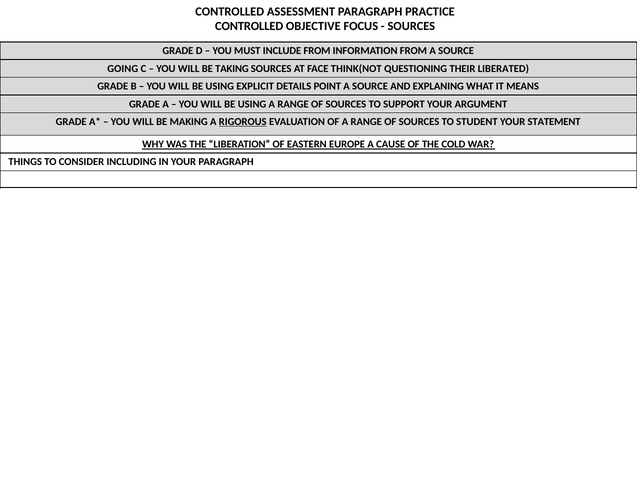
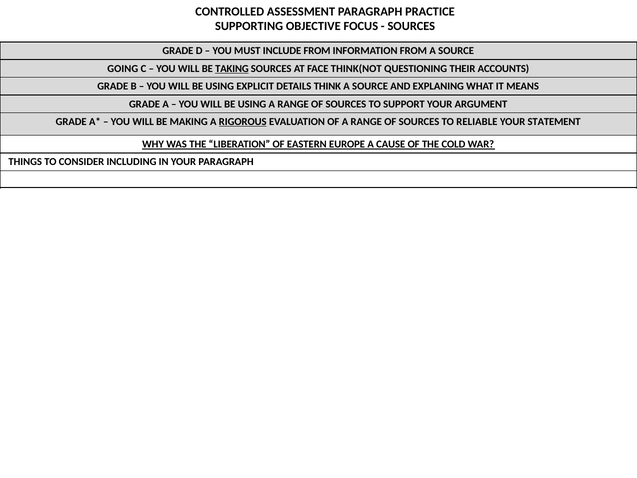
CONTROLLED at (249, 26): CONTROLLED -> SUPPORTING
TAKING underline: none -> present
LIBERATED: LIBERATED -> ACCOUNTS
DETAILS POINT: POINT -> THINK
TO STUDENT: STUDENT -> RELIABLE
